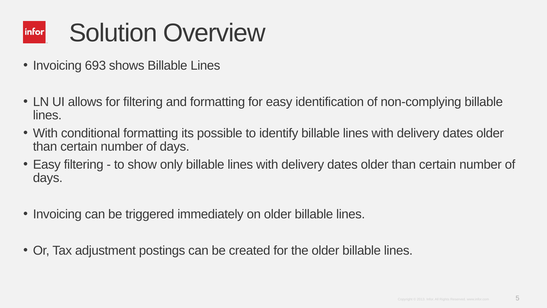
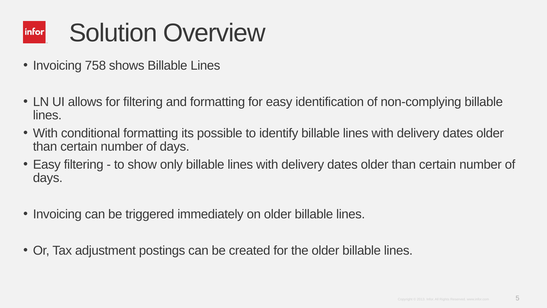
693: 693 -> 758
